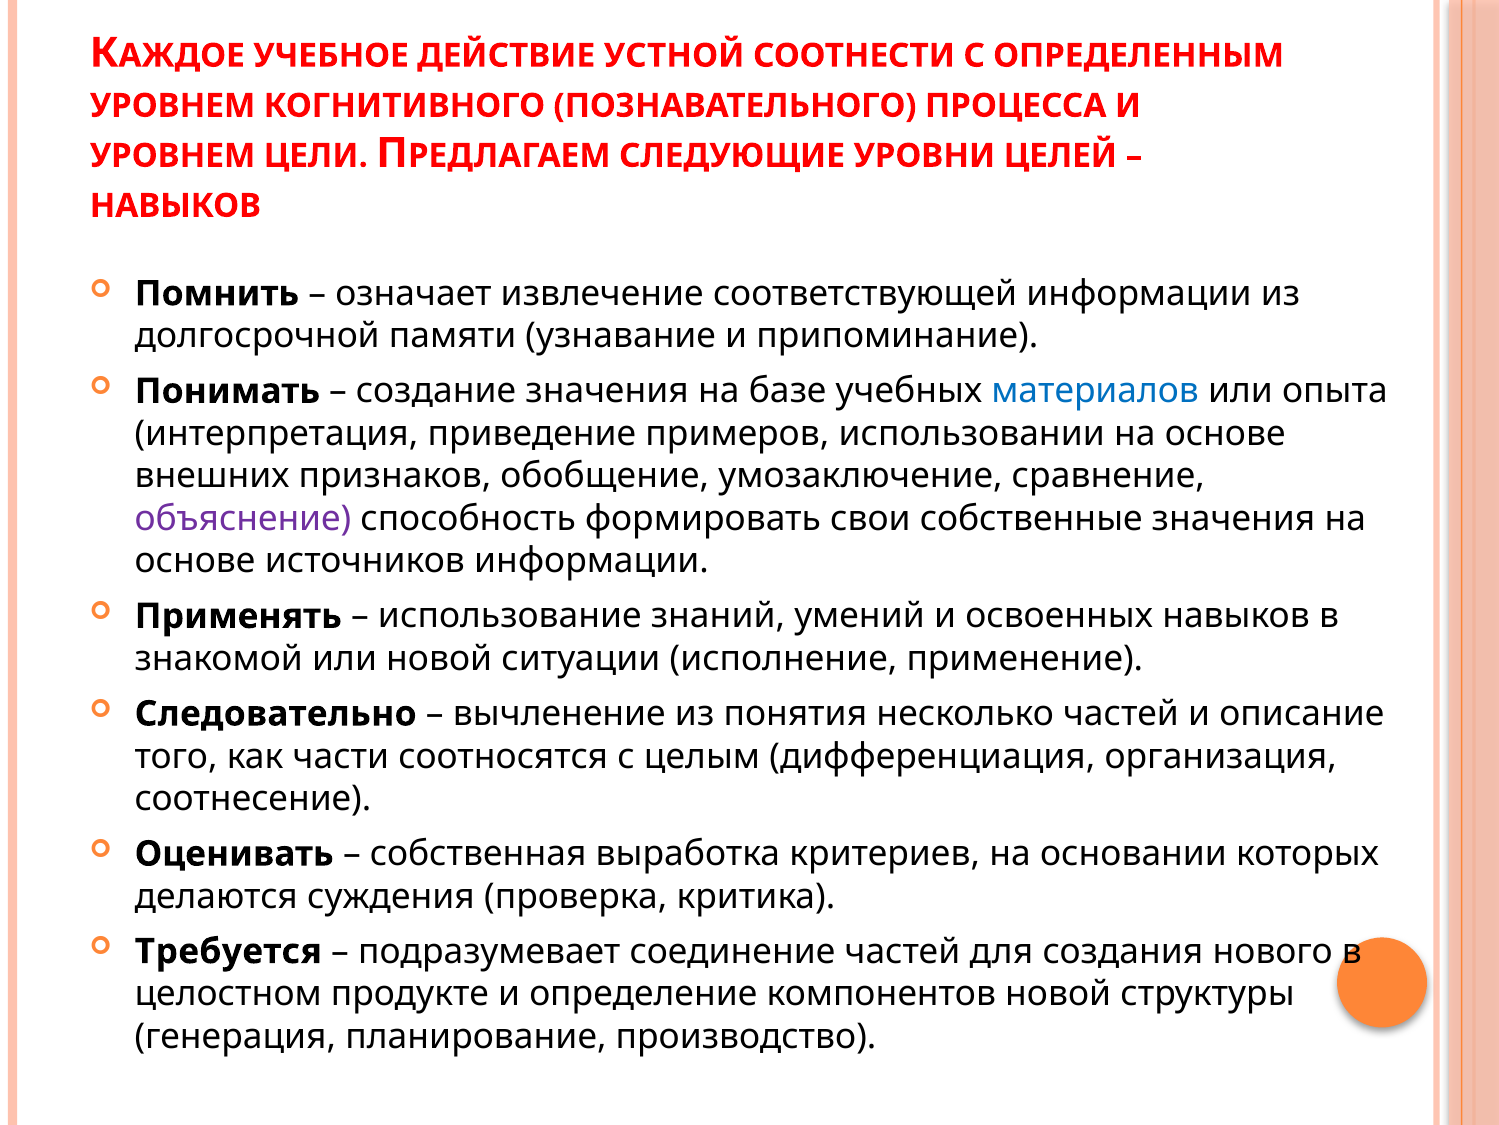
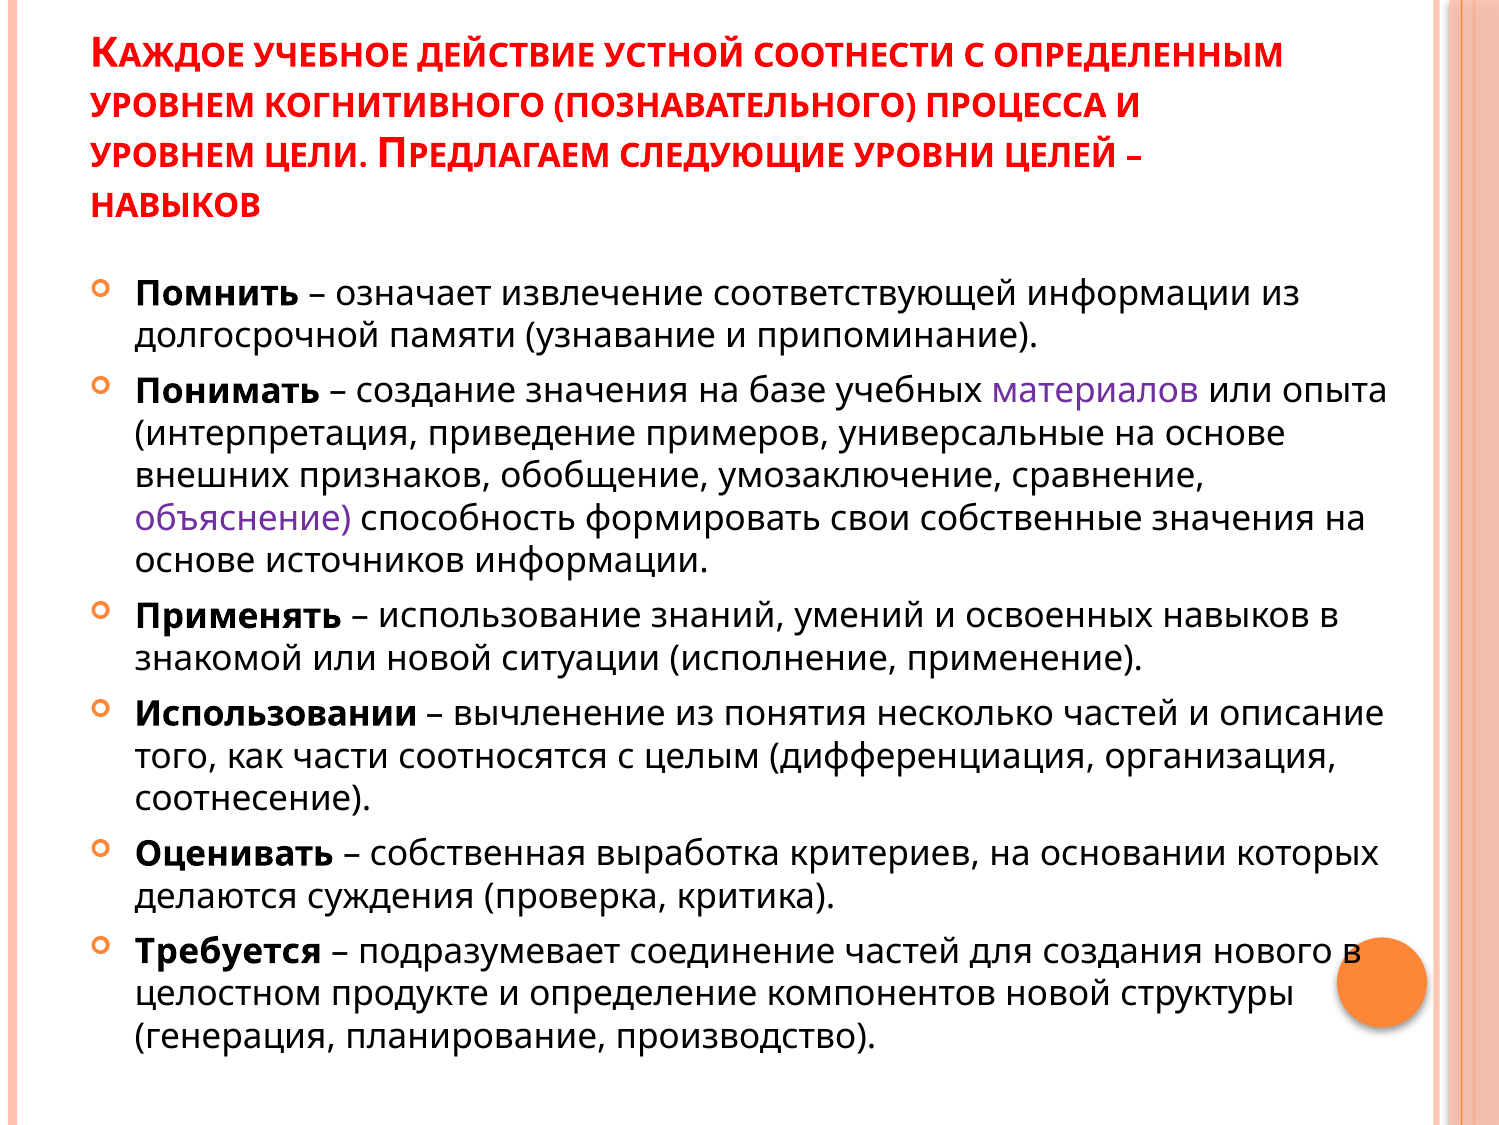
материалов colour: blue -> purple
использовании: использовании -> универсальные
Следовательно: Следовательно -> Использовании
